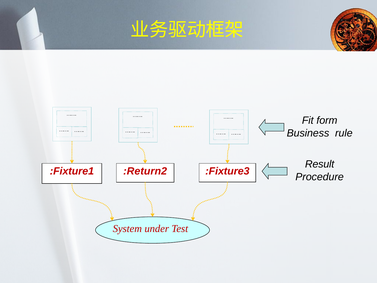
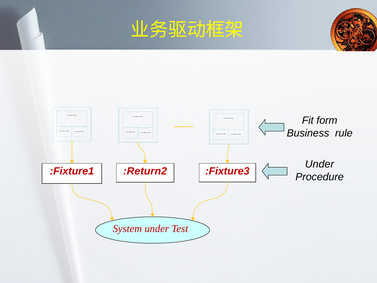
Result at (320, 164): Result -> Under
